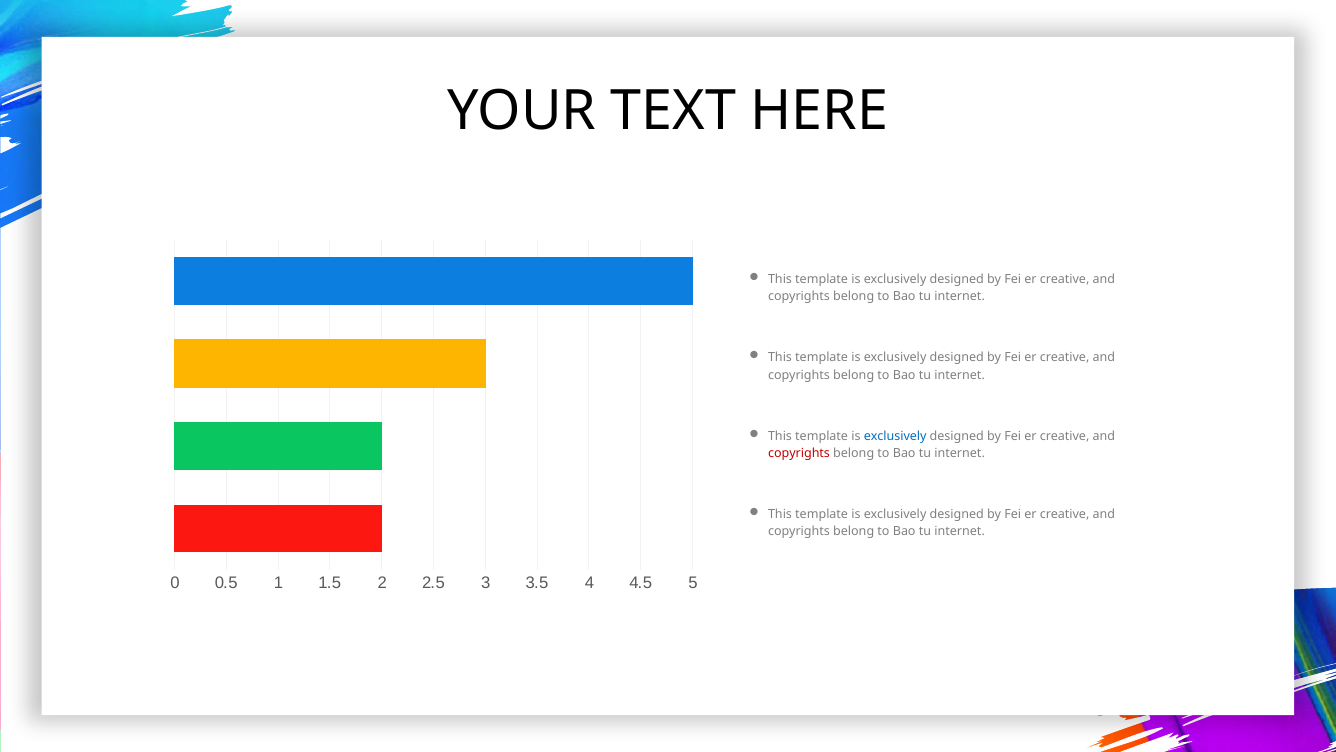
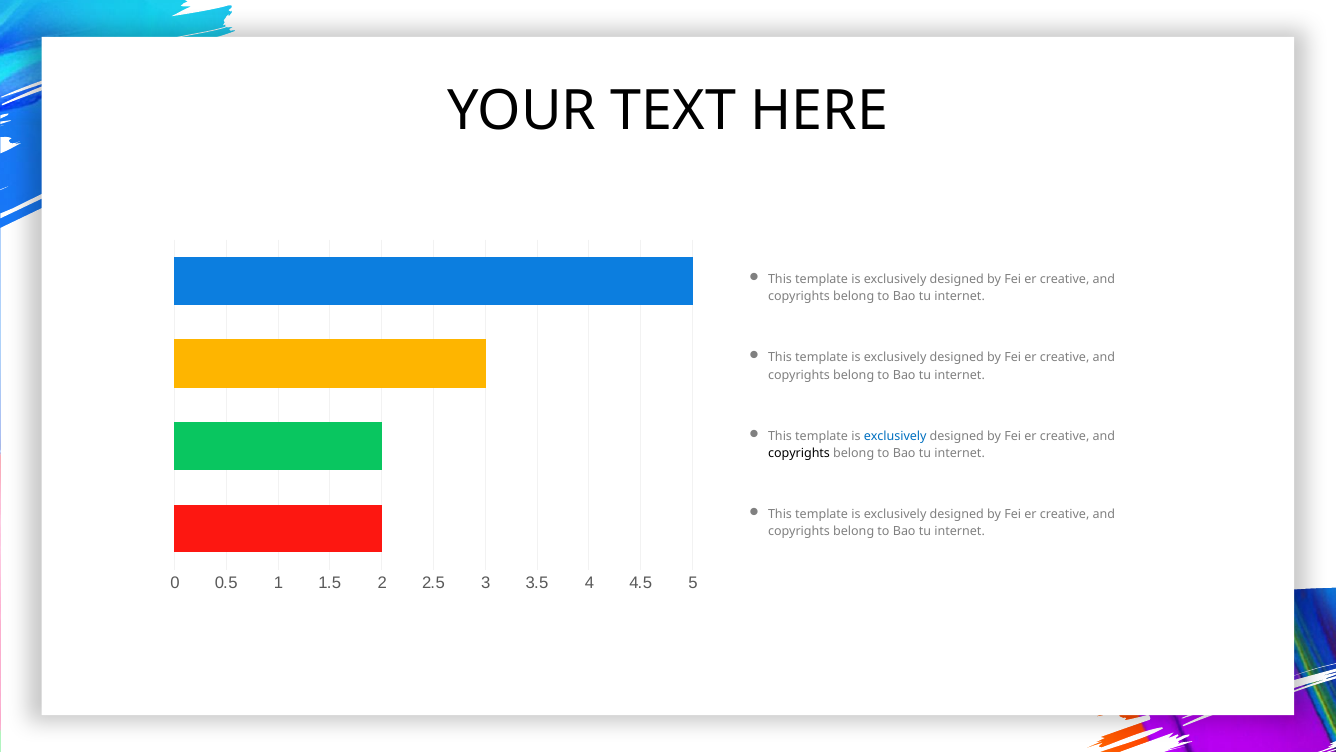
copyrights at (799, 453) colour: red -> black
